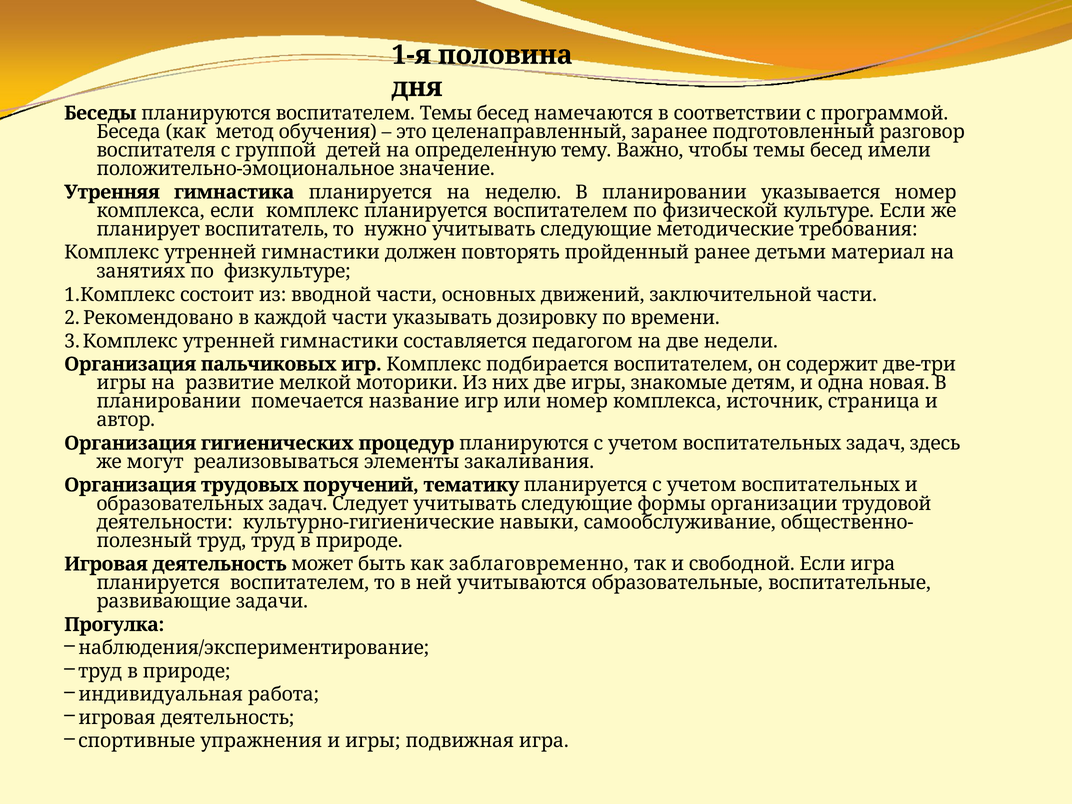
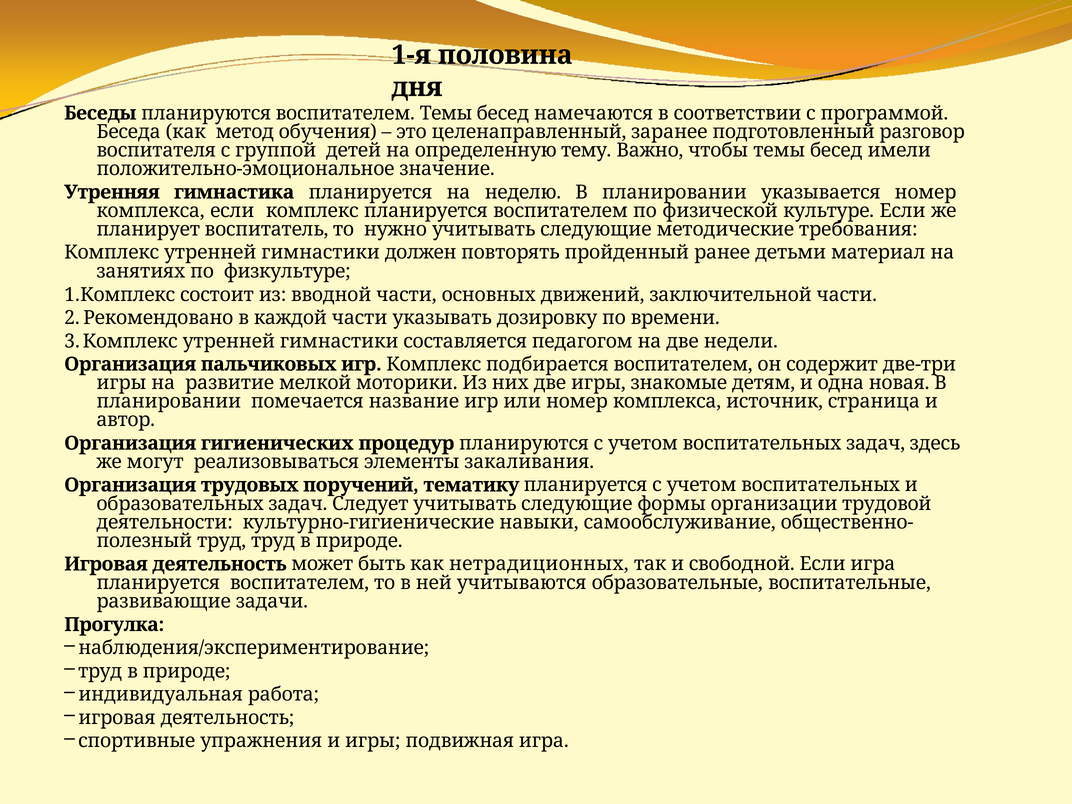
заблаговременно: заблаговременно -> нетрадиционных
